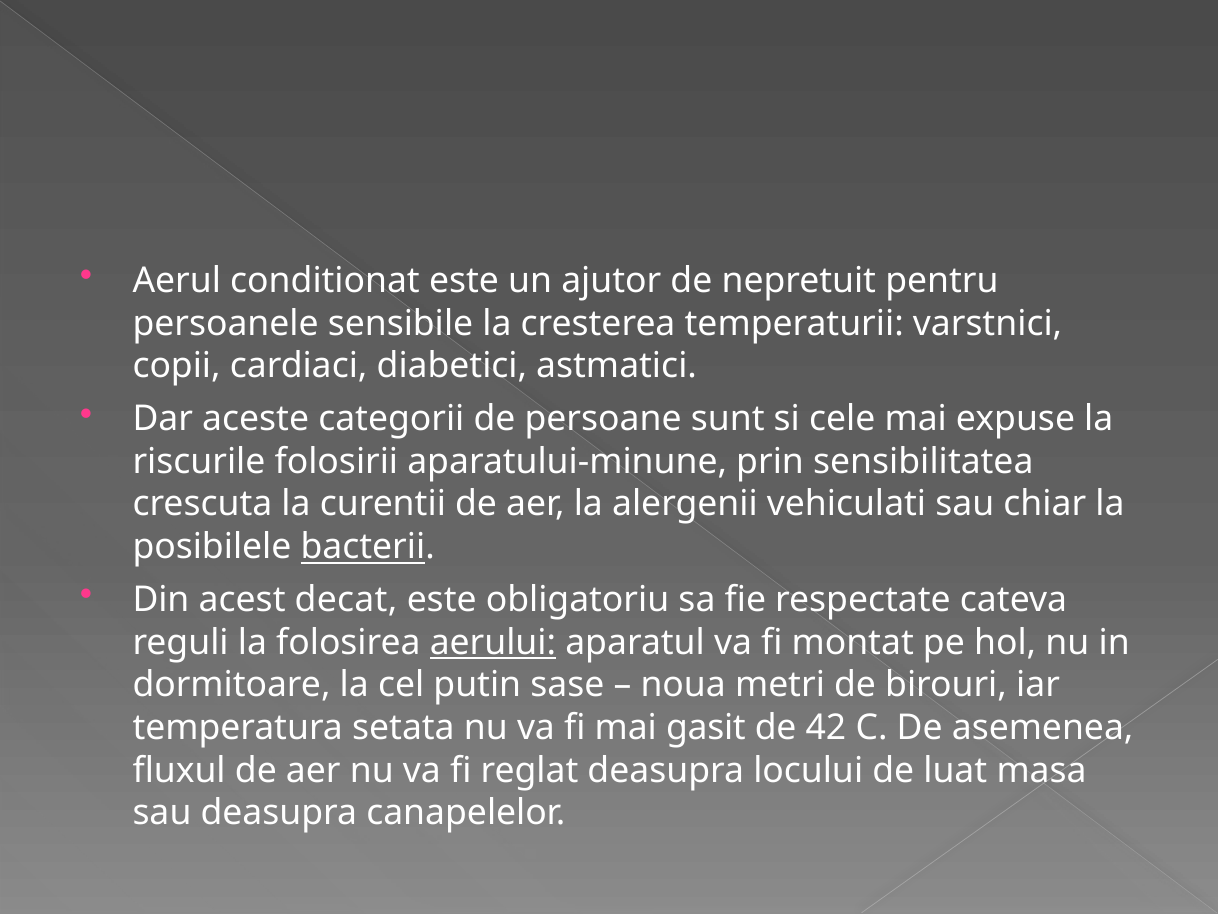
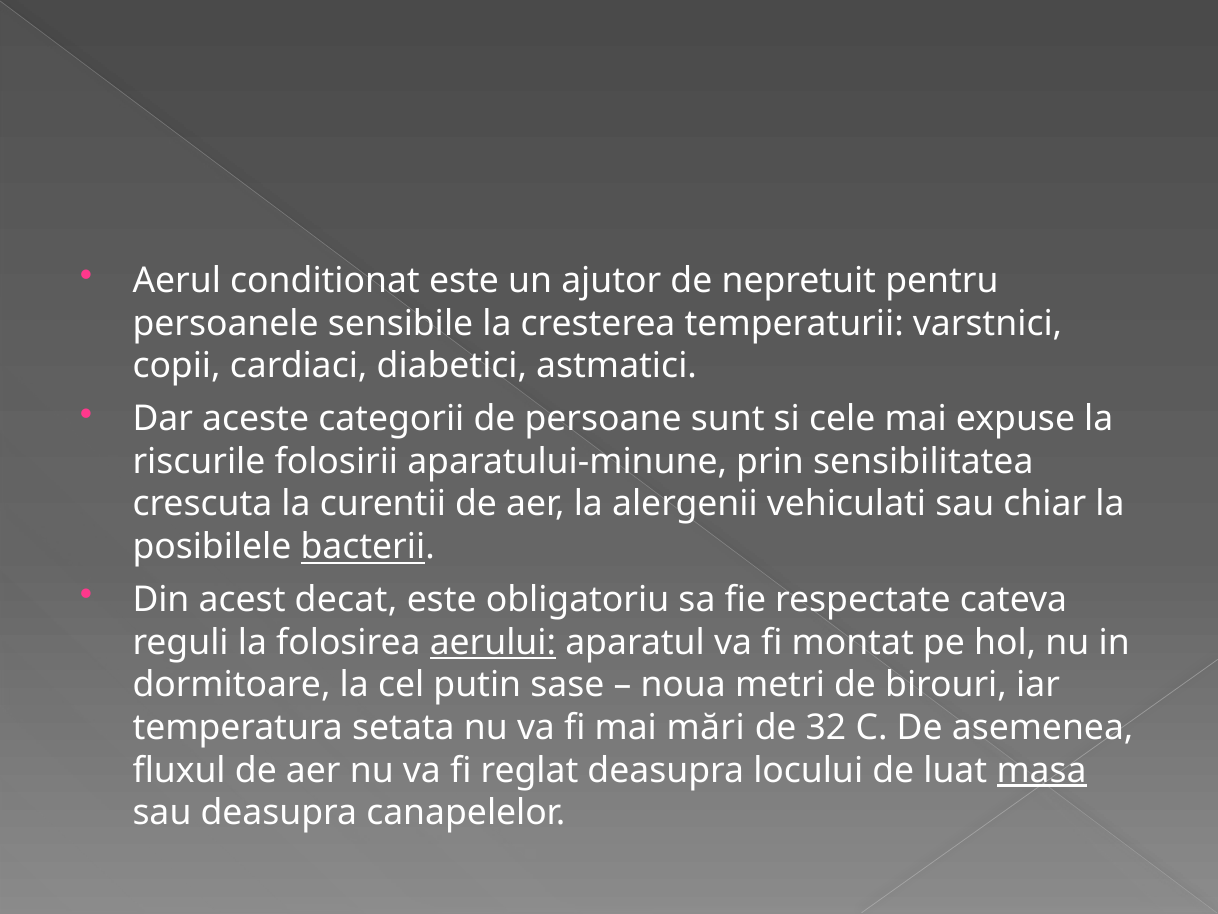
gasit: gasit -> mări
42: 42 -> 32
masa underline: none -> present
